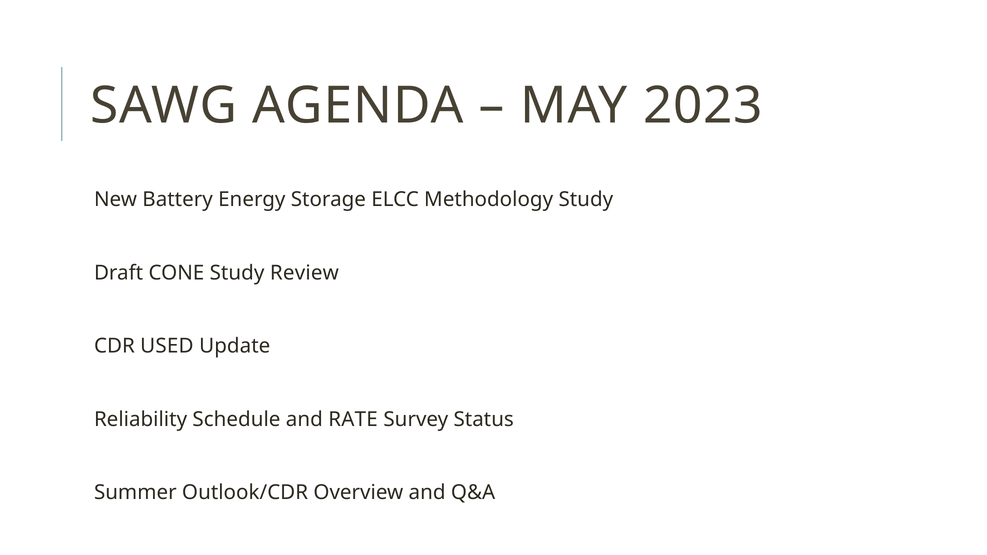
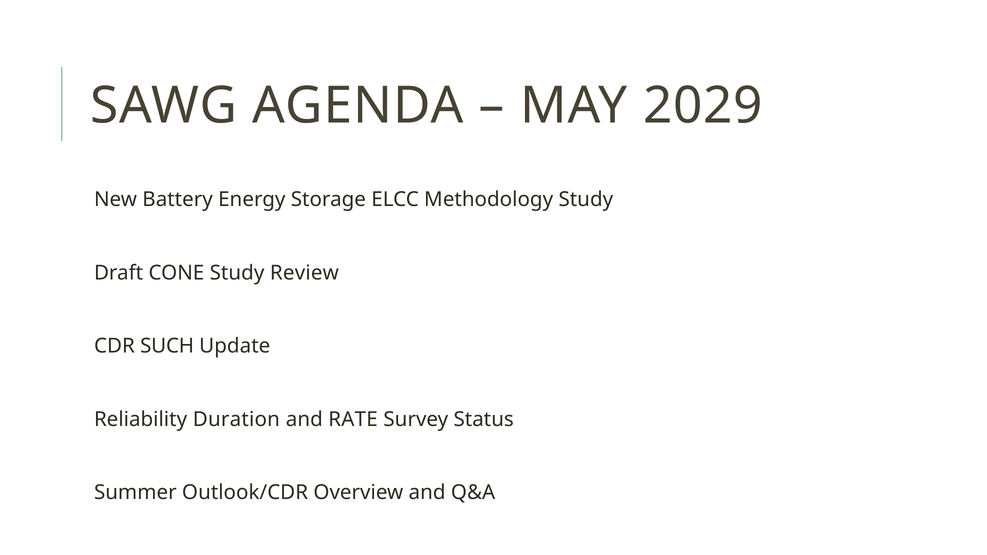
2023: 2023 -> 2029
USED: USED -> SUCH
Schedule: Schedule -> Duration
